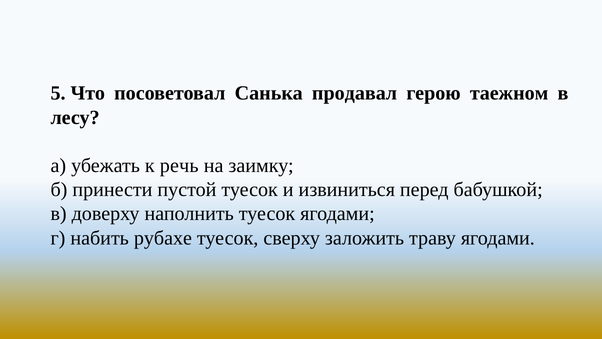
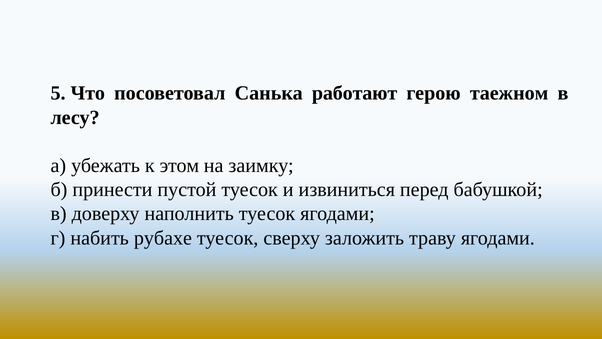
продавал: продавал -> работают
речь: речь -> этом
